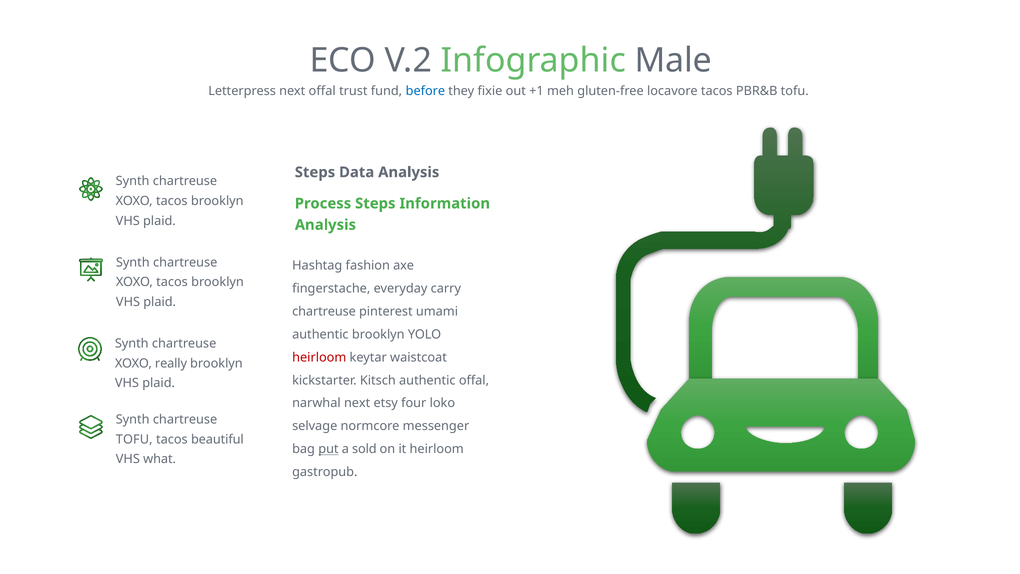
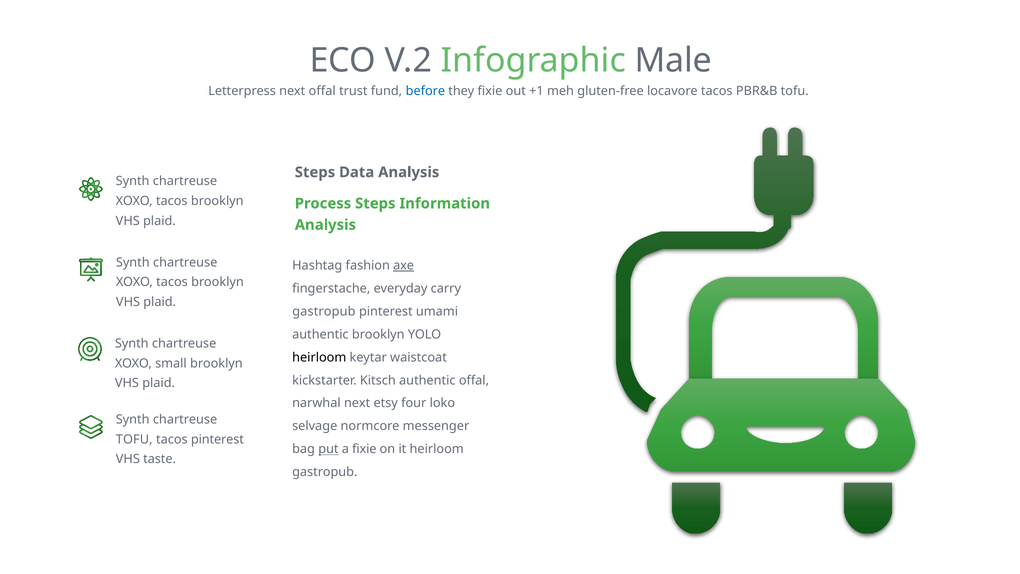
axe underline: none -> present
chartreuse at (324, 311): chartreuse -> gastropub
heirloom at (319, 357) colour: red -> black
really: really -> small
tacos beautiful: beautiful -> pinterest
a sold: sold -> fixie
what: what -> taste
